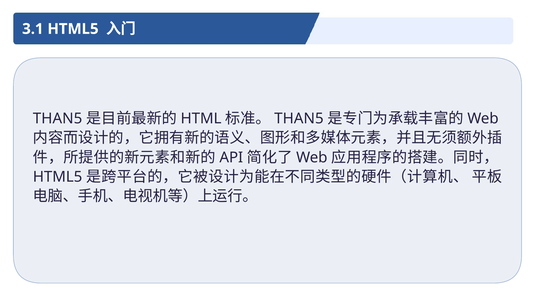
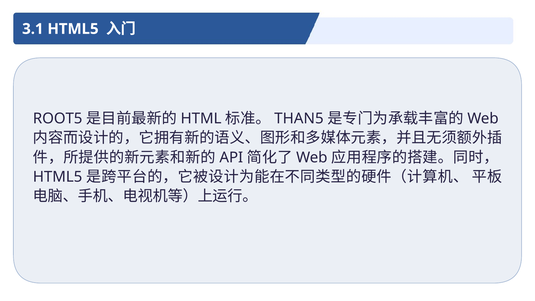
THAN5 at (58, 119): THAN5 -> ROOT5
